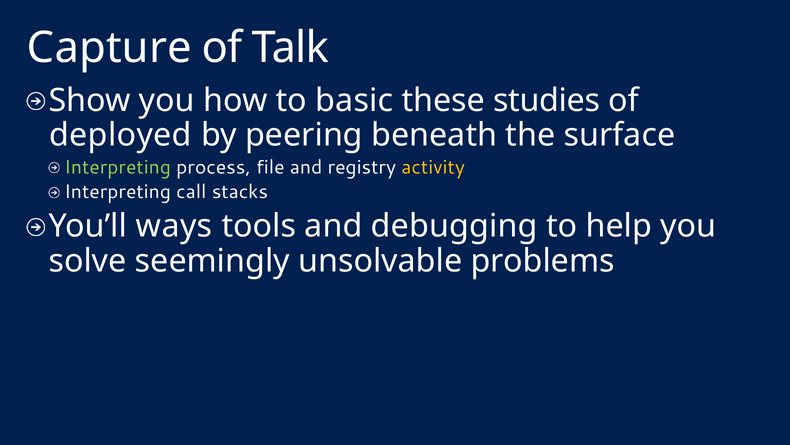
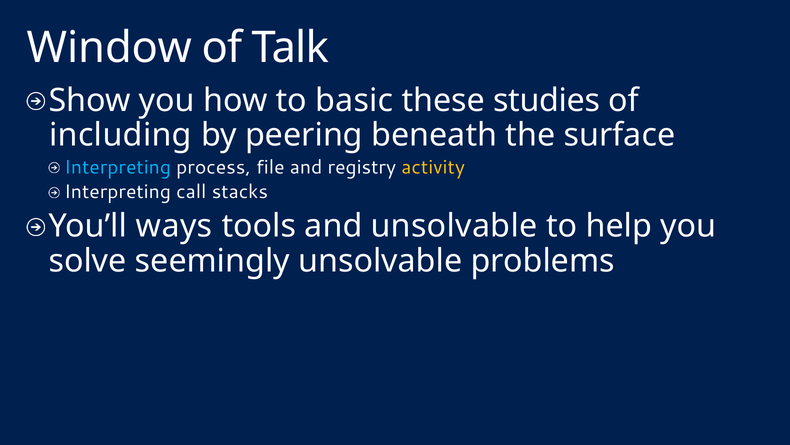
Capture: Capture -> Window
deployed: deployed -> including
Interpreting at (118, 167) colour: light green -> light blue
and debugging: debugging -> unsolvable
